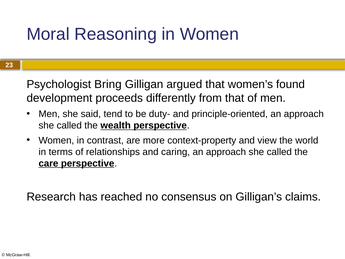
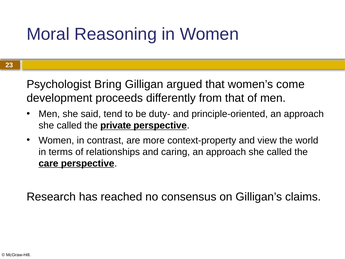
found: found -> come
wealth: wealth -> private
